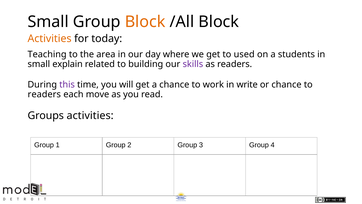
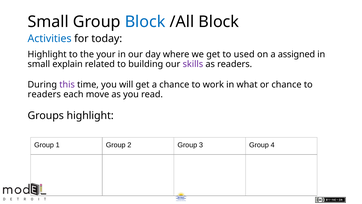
Block at (145, 22) colour: orange -> blue
Activities at (50, 39) colour: orange -> blue
Teaching at (47, 54): Teaching -> Highlight
area: area -> your
students: students -> assigned
write: write -> what
Groups activities: activities -> highlight
